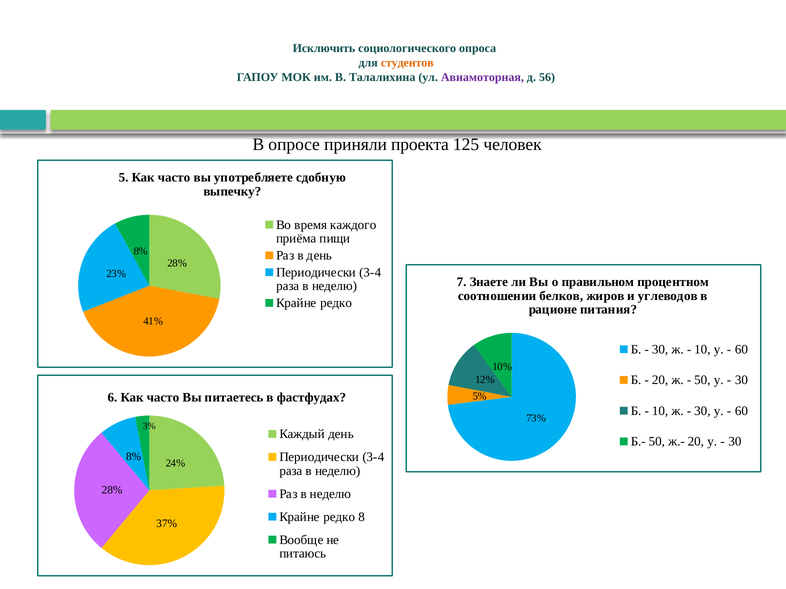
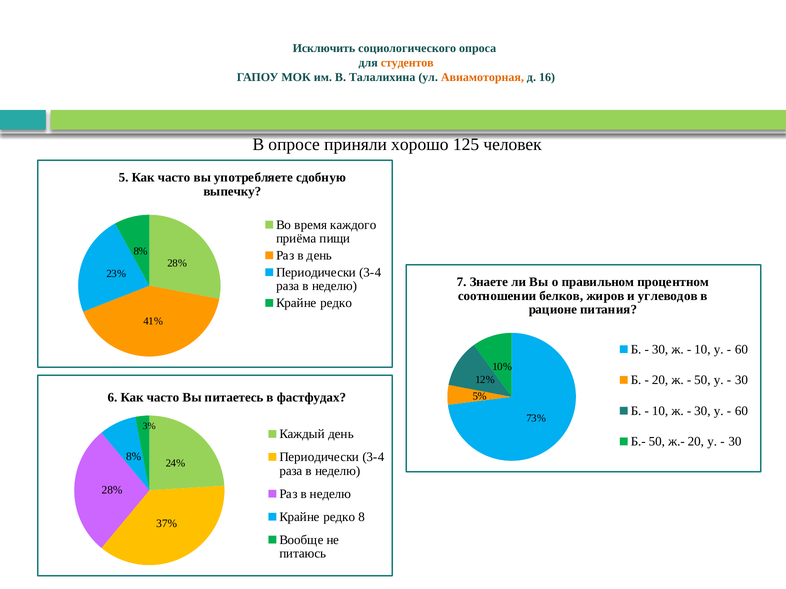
Авиамоторная colour: purple -> orange
56: 56 -> 16
проекта: проекта -> хорошо
